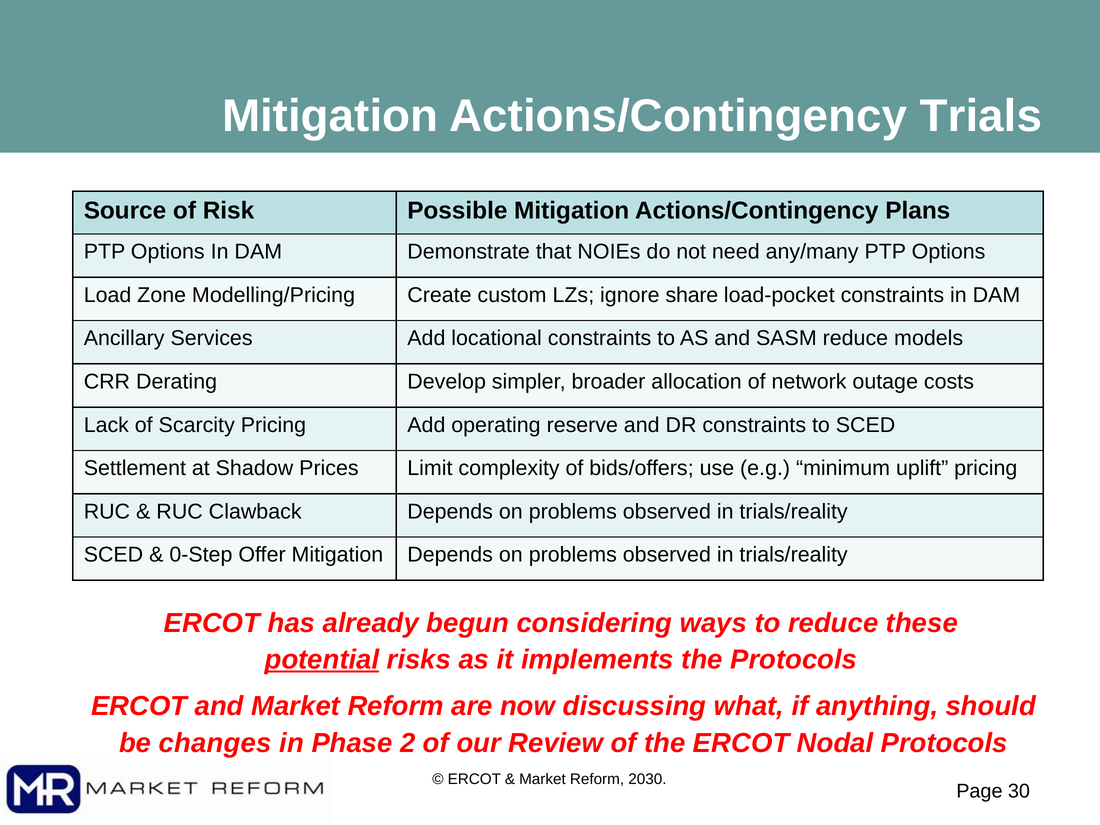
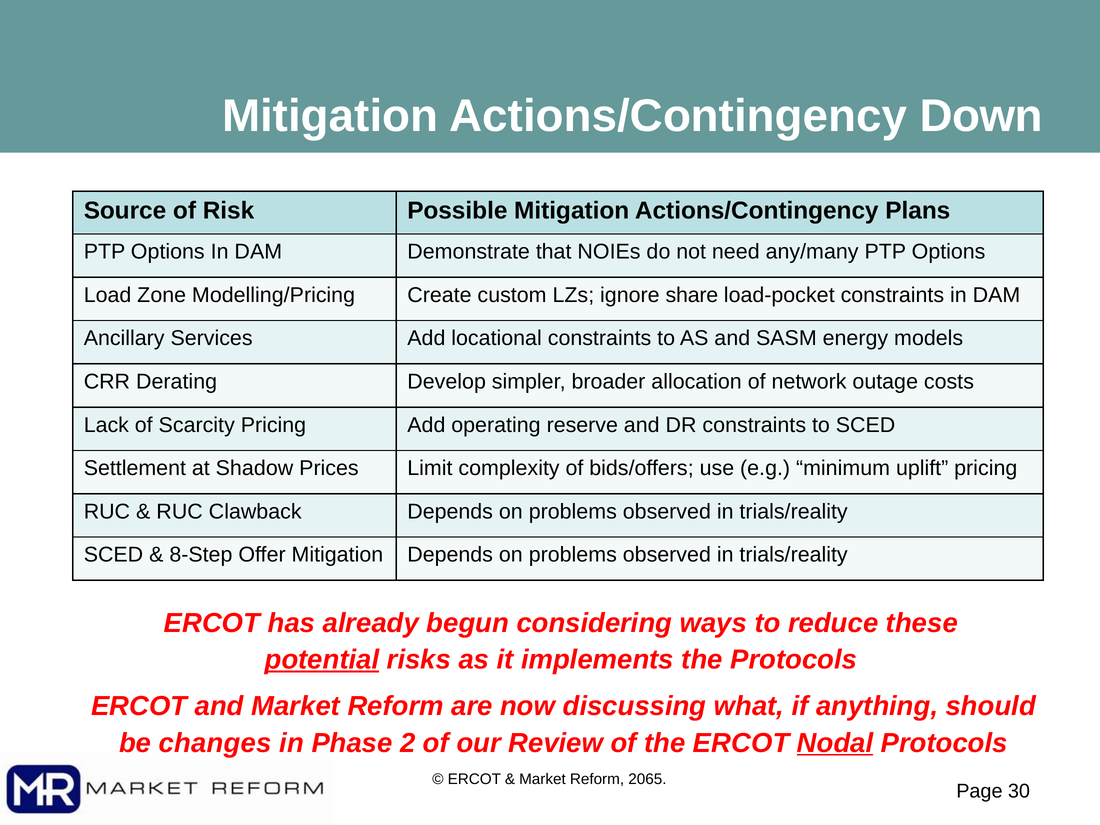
Trials: Trials -> Down
SASM reduce: reduce -> energy
0-Step: 0-Step -> 8-Step
Nodal underline: none -> present
2030: 2030 -> 2065
